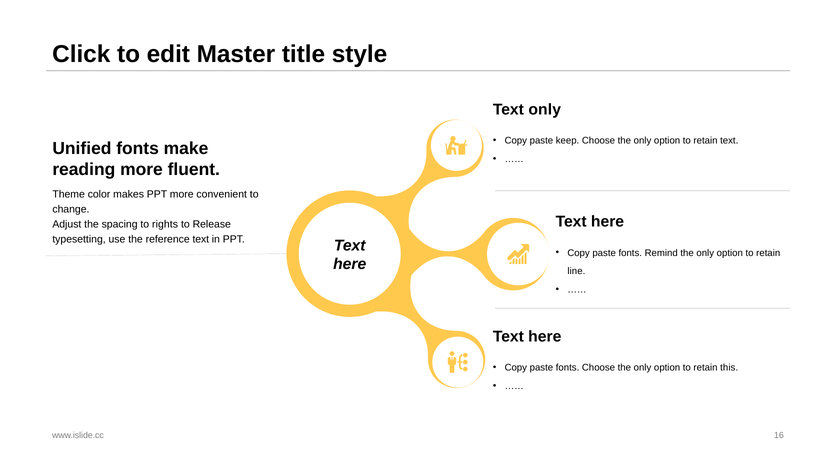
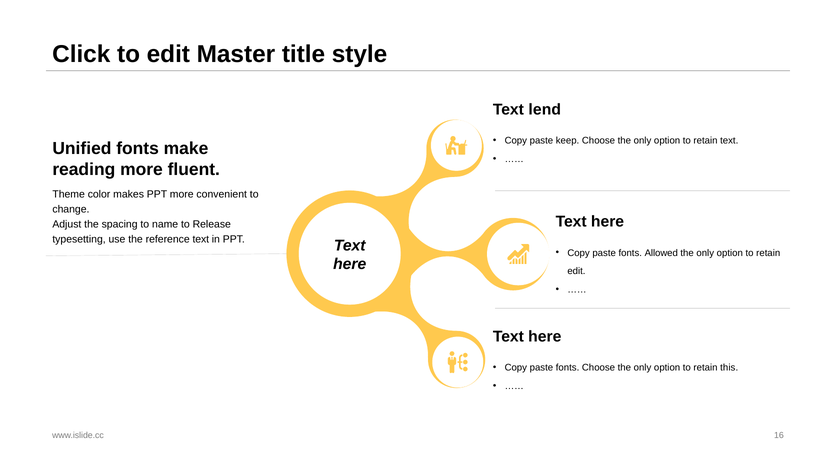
Text only: only -> lend
rights: rights -> name
Remind: Remind -> Allowed
line at (576, 271): line -> edit
